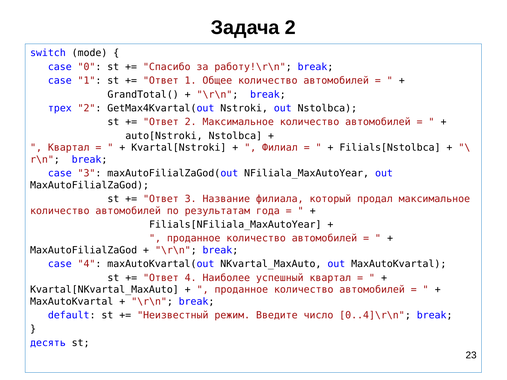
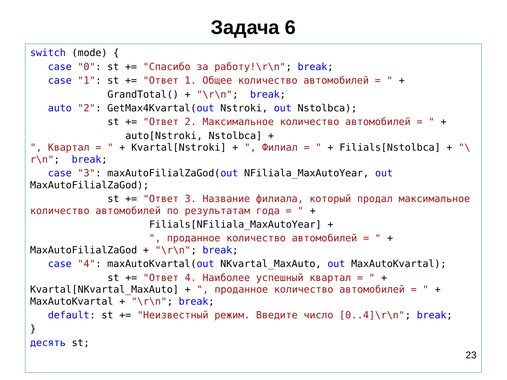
Задача 2: 2 -> 6
трех: трех -> auto
